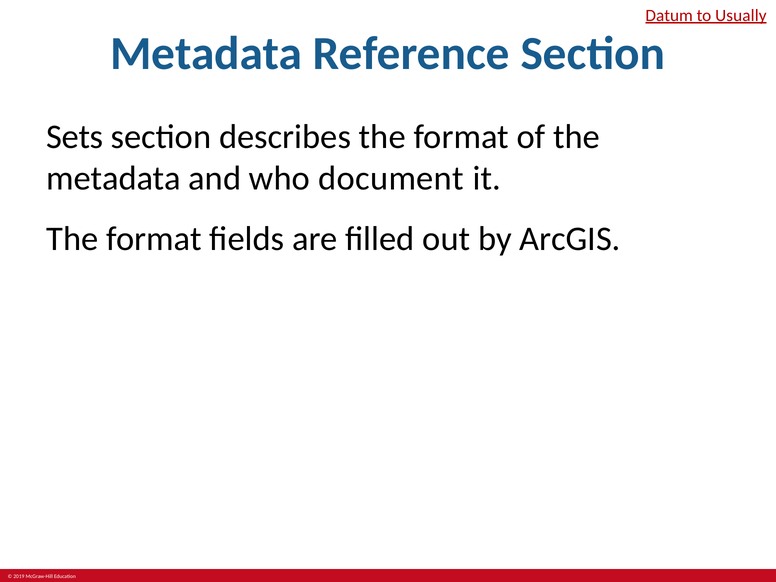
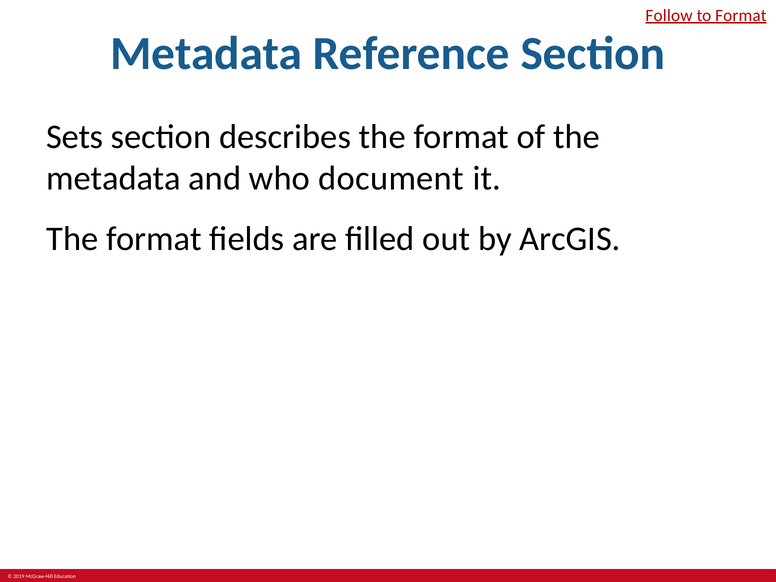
Datum: Datum -> Follow
to Usually: Usually -> Format
